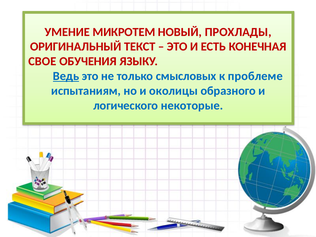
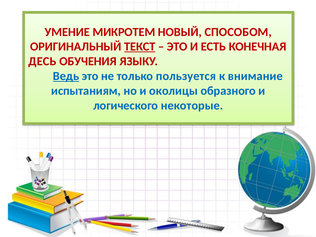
ПРОХЛАДЫ: ПРОХЛАДЫ -> СПОСОБОМ
ТЕКСТ underline: none -> present
СВОЕ: СВОЕ -> ДЕСЬ
смысловых: смысловых -> пользуется
проблеме: проблеме -> внимание
